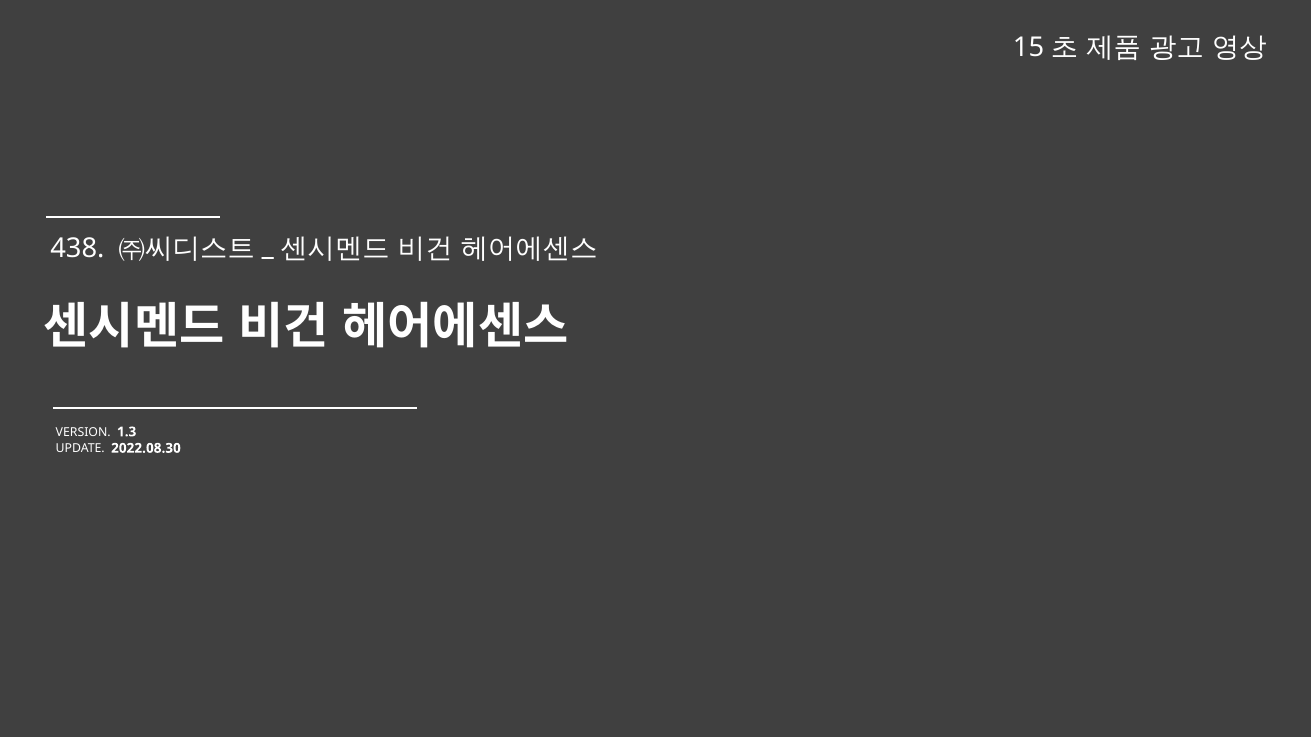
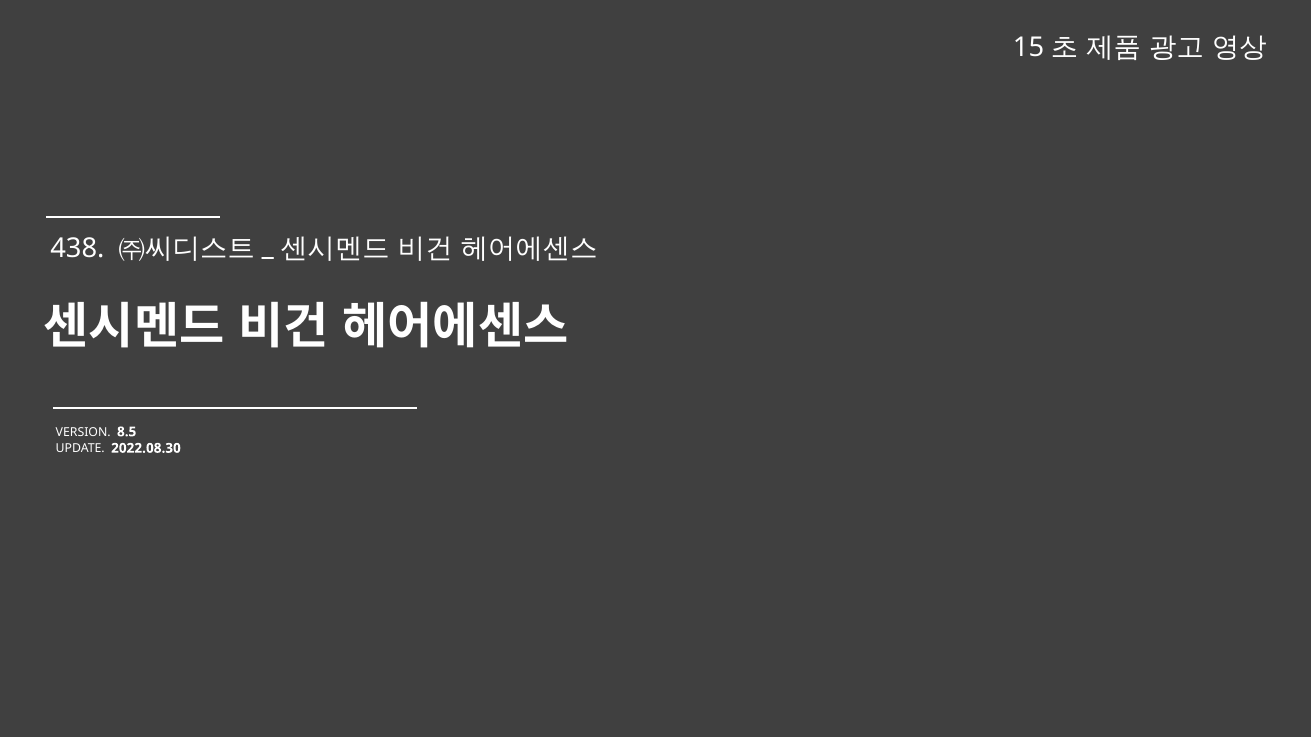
1.3: 1.3 -> 8.5
